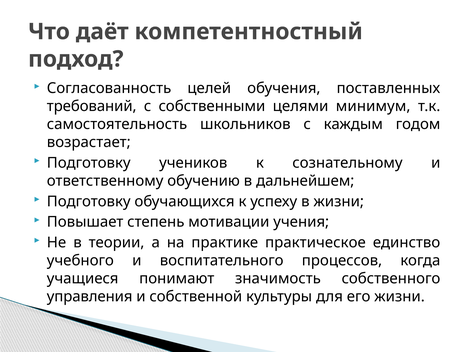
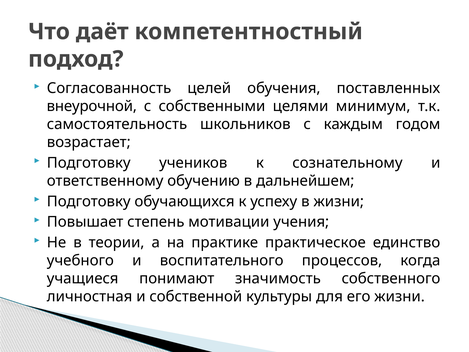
требований: требований -> внеурочной
управления: управления -> личностная
